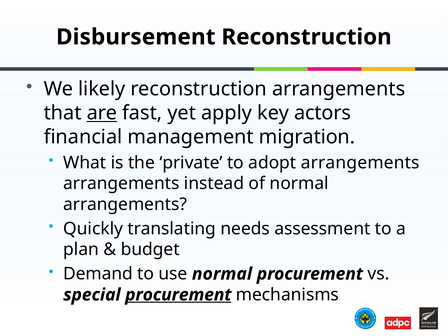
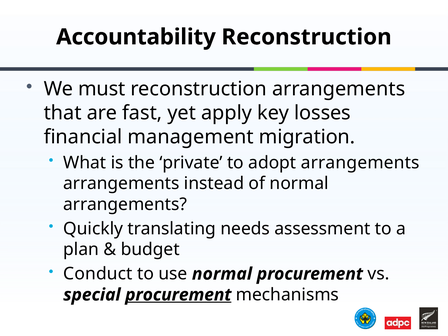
Disbursement: Disbursement -> Accountability
likely: likely -> must
are underline: present -> none
actors: actors -> losses
Demand: Demand -> Conduct
